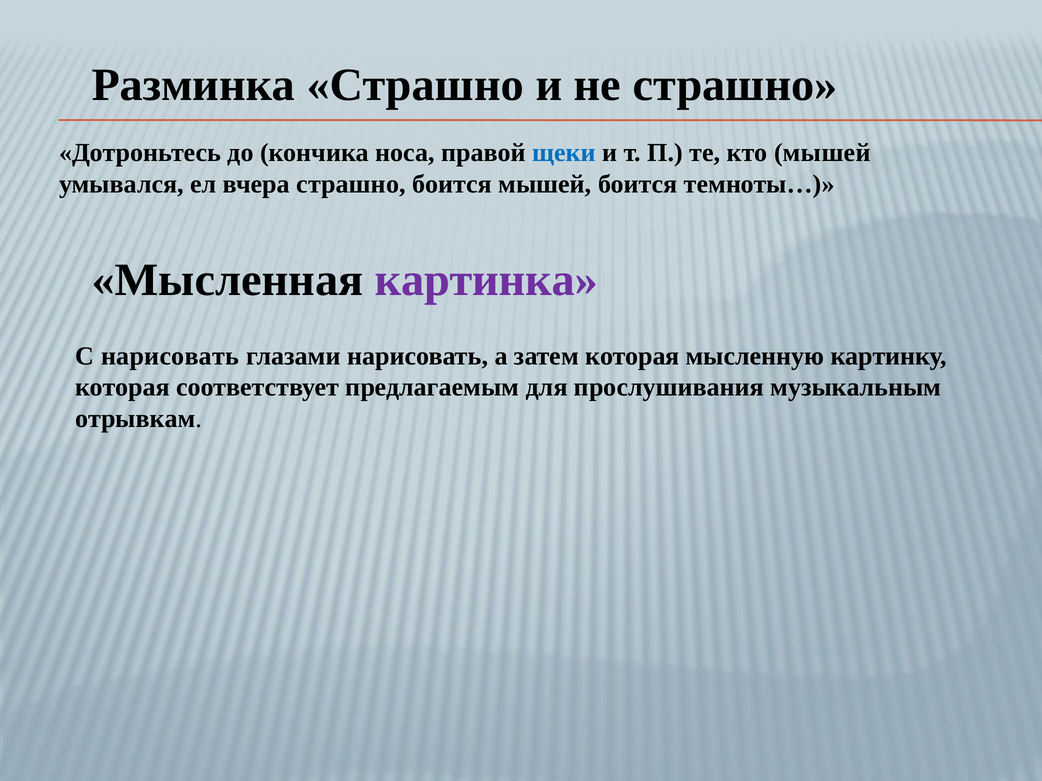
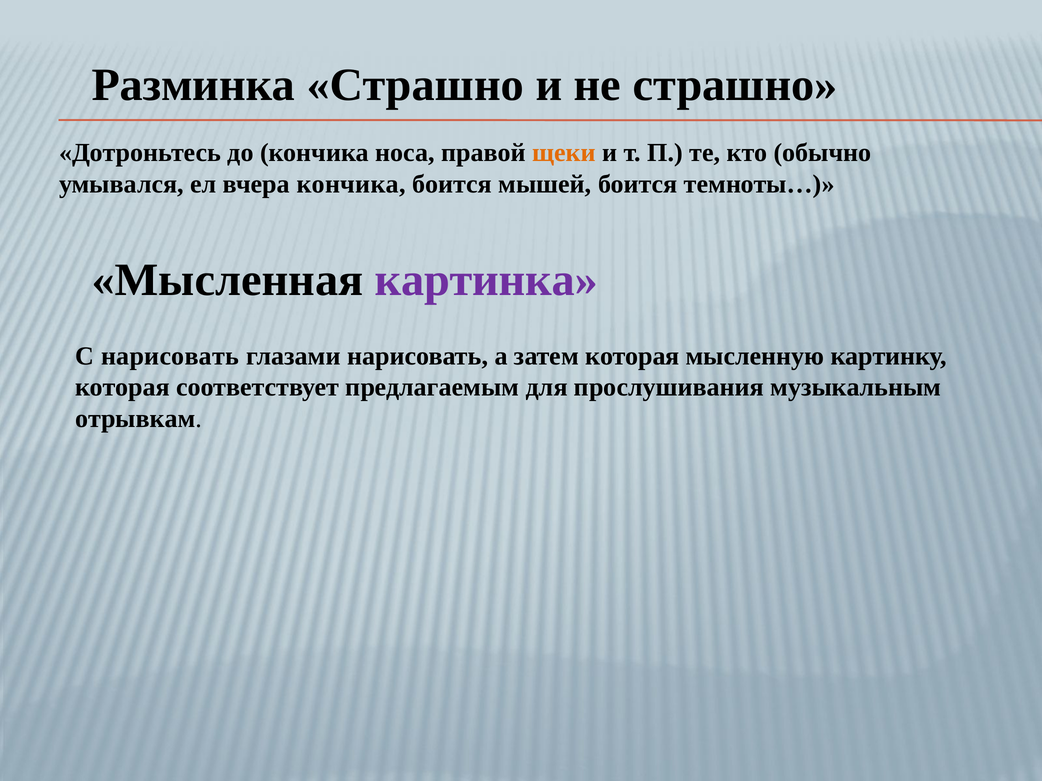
щеки colour: blue -> orange
кто мышей: мышей -> обычно
вчера страшно: страшно -> кончика
